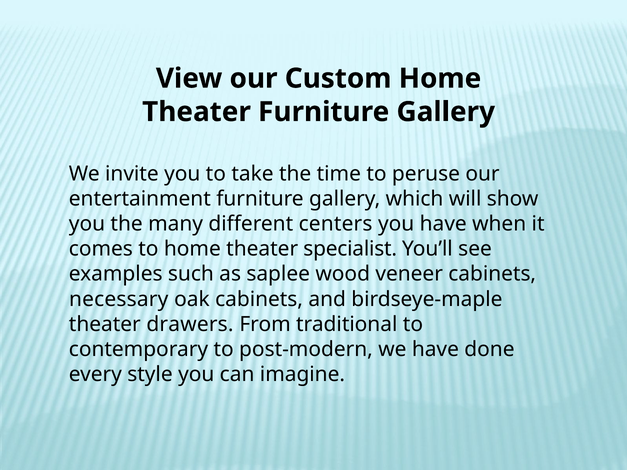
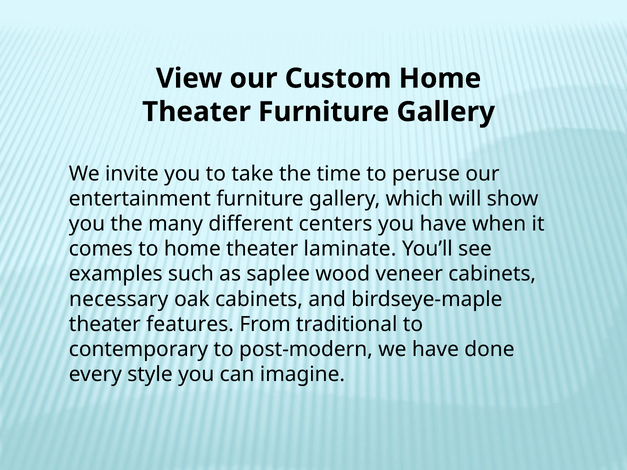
specialist: specialist -> laminate
drawers: drawers -> features
